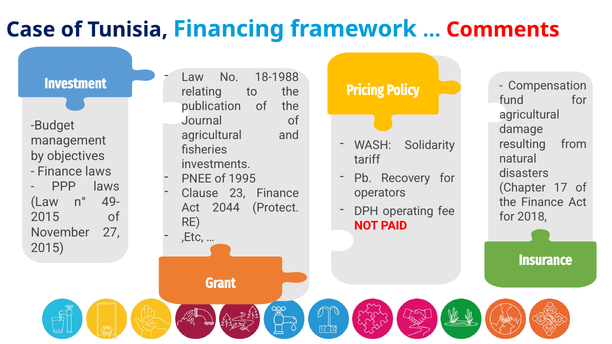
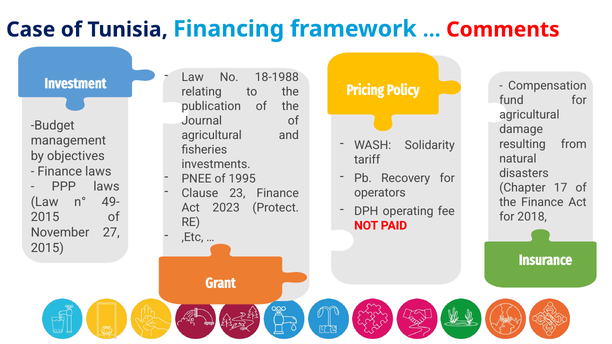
2044: 2044 -> 2023
